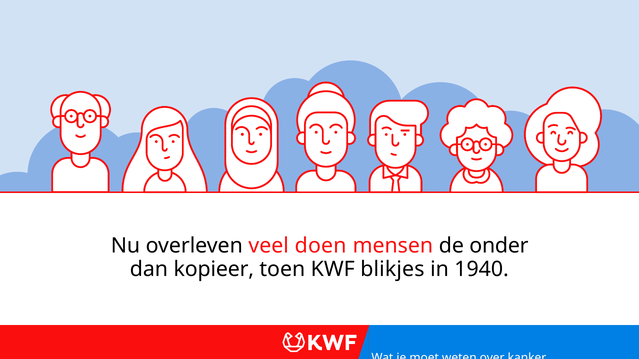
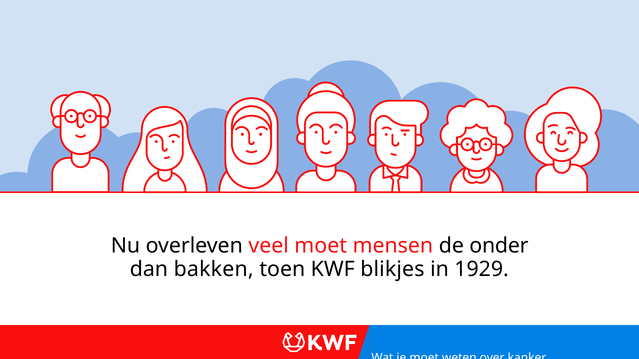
veel doen: doen -> moet
kopieer: kopieer -> bakken
1940: 1940 -> 1929
